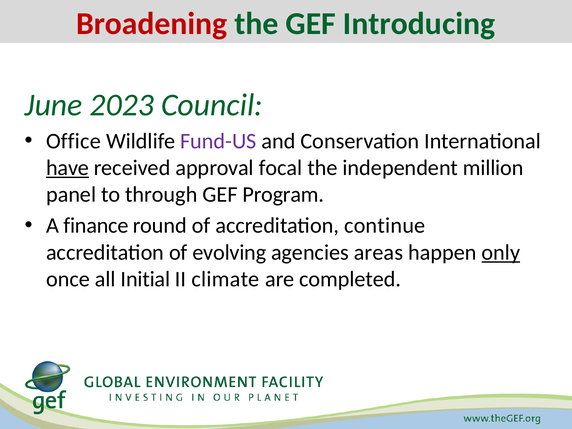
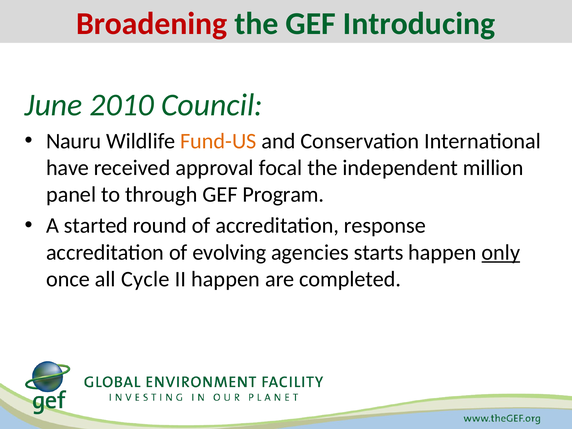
2023: 2023 -> 2010
Office: Office -> Nauru
Fund-US colour: purple -> orange
have underline: present -> none
finance: finance -> started
continue: continue -> response
areas: areas -> starts
Initial: Initial -> Cycle
II climate: climate -> happen
